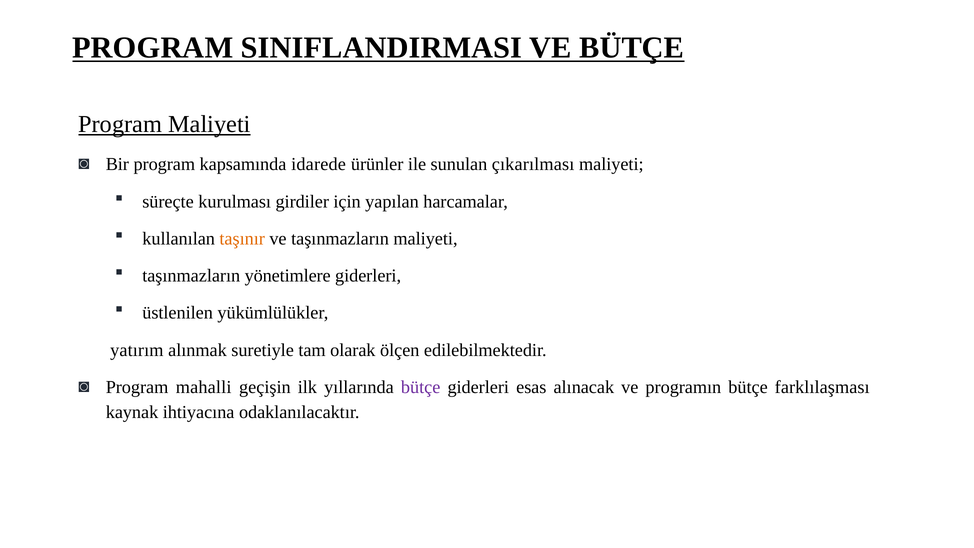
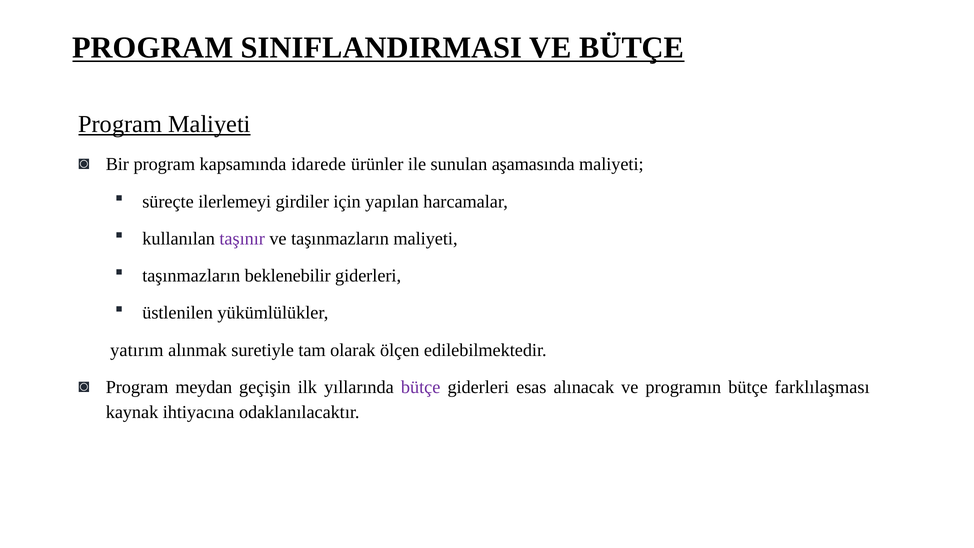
çıkarılması: çıkarılması -> aşamasında
kurulması: kurulması -> ilerlemeyi
taşınır colour: orange -> purple
yönetimlere: yönetimlere -> beklenebilir
mahalli: mahalli -> meydan
